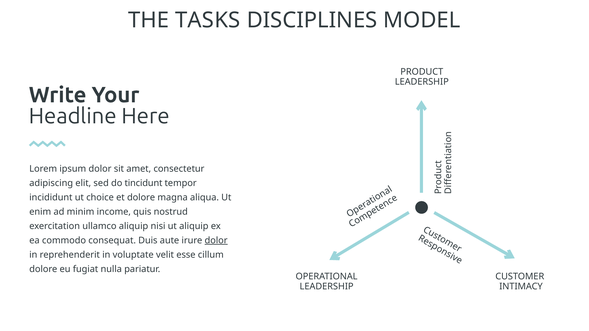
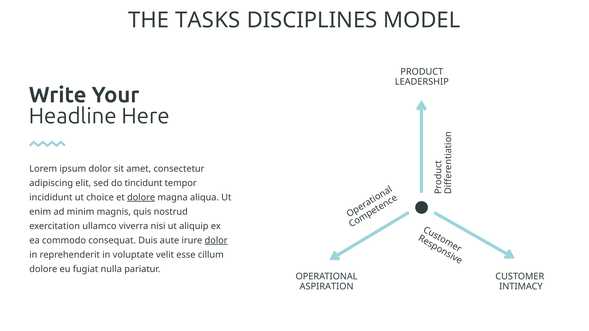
dolore at (141, 198) underline: none -> present
income: income -> magnis
ullamco aliquip: aliquip -> viverra
LEADERSHIP at (327, 287): LEADERSHIP -> ASPIRATION
